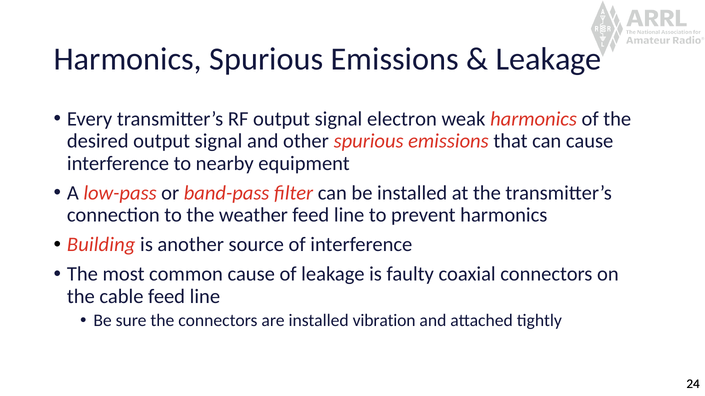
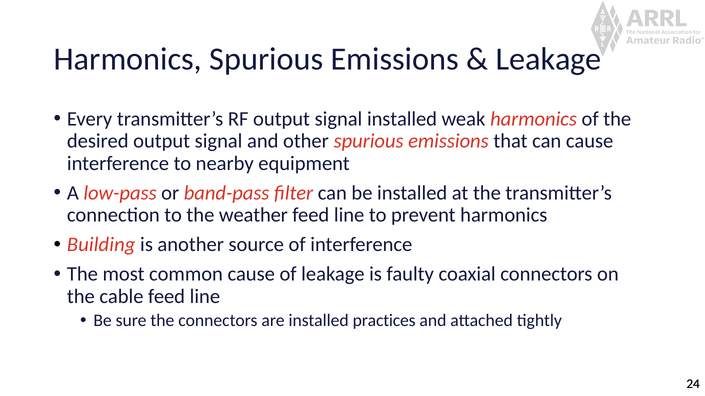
signal electron: electron -> installed
vibration: vibration -> practices
